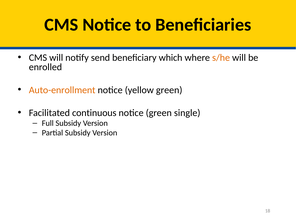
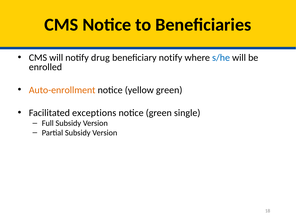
send: send -> drug
beneficiary which: which -> notify
s/he colour: orange -> blue
continuous: continuous -> exceptions
